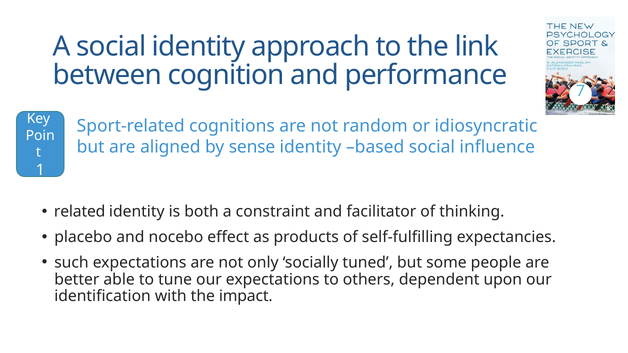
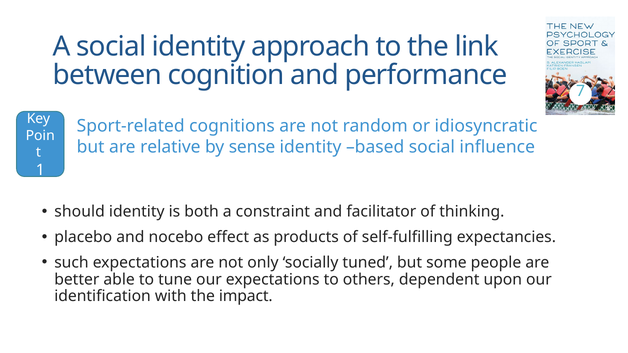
aligned: aligned -> relative
related: related -> should
